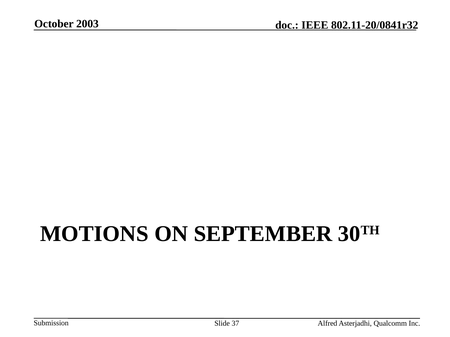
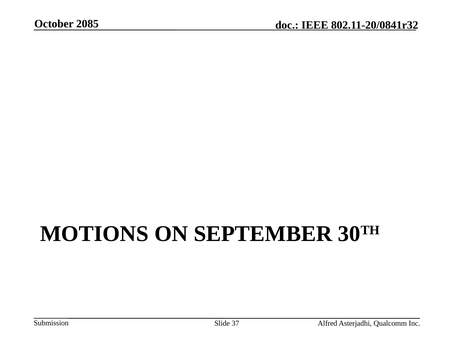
2003: 2003 -> 2085
